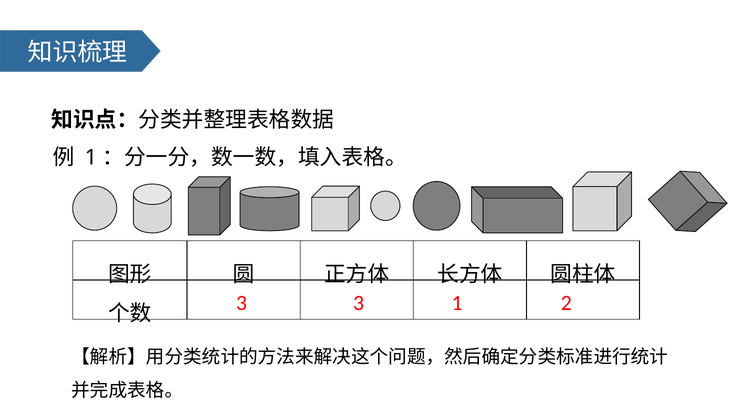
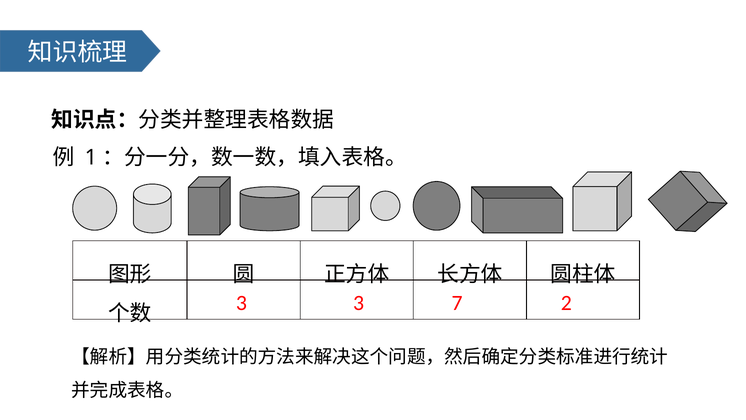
3 1: 1 -> 7
